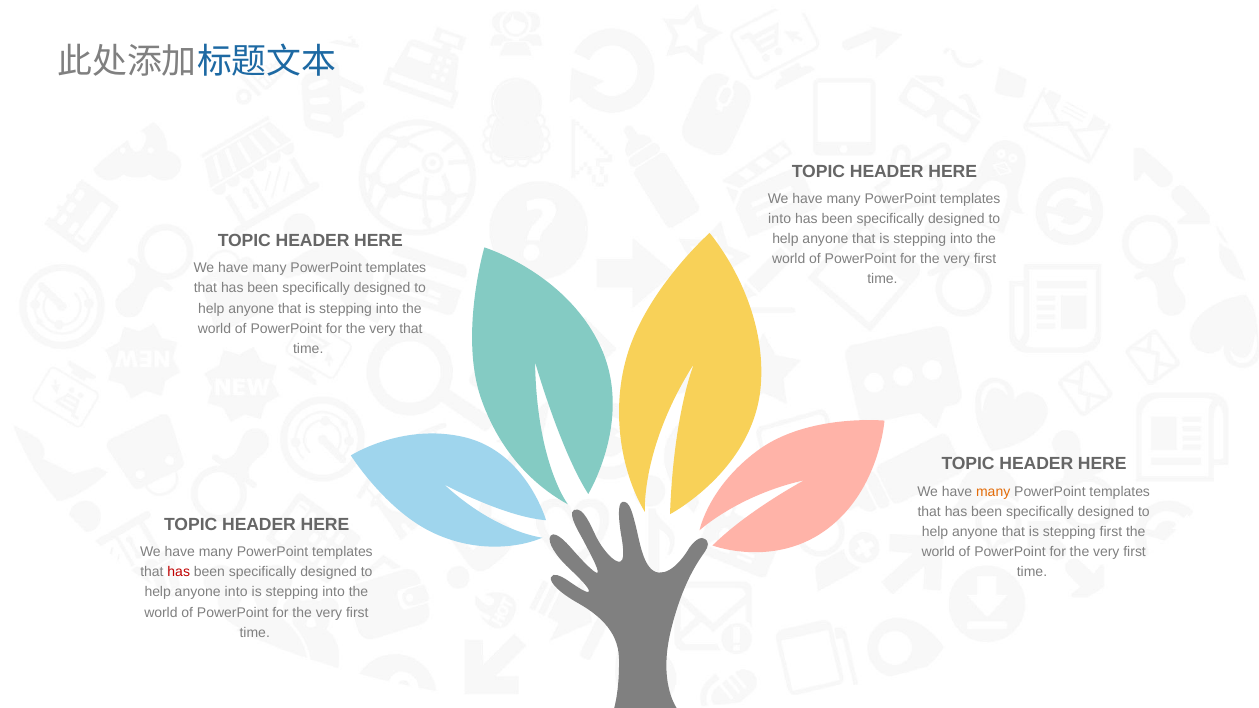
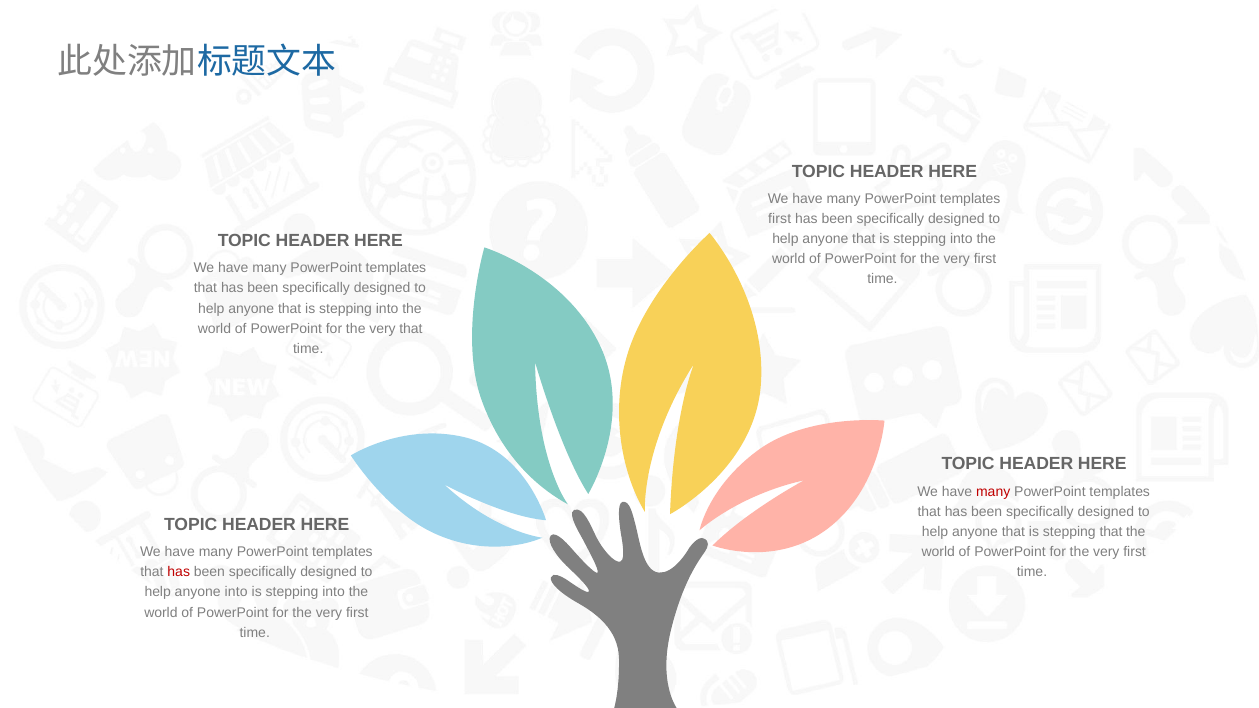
into at (780, 219): into -> first
many at (993, 492) colour: orange -> red
stepping first: first -> that
